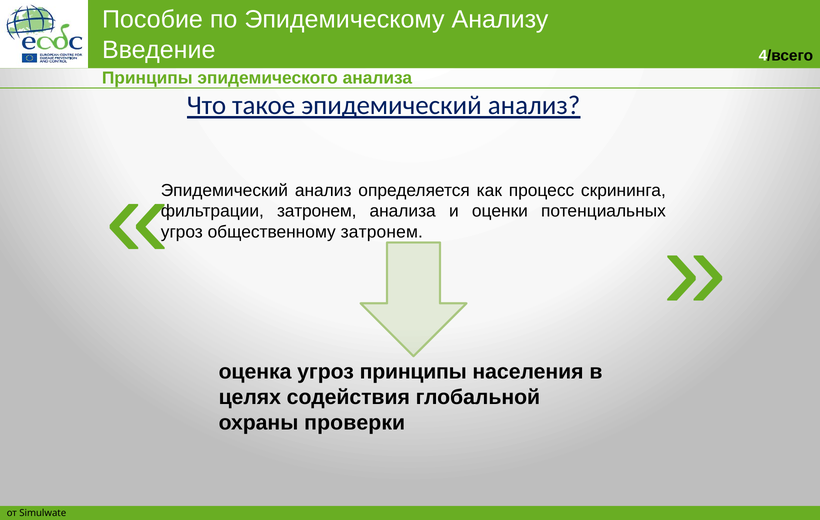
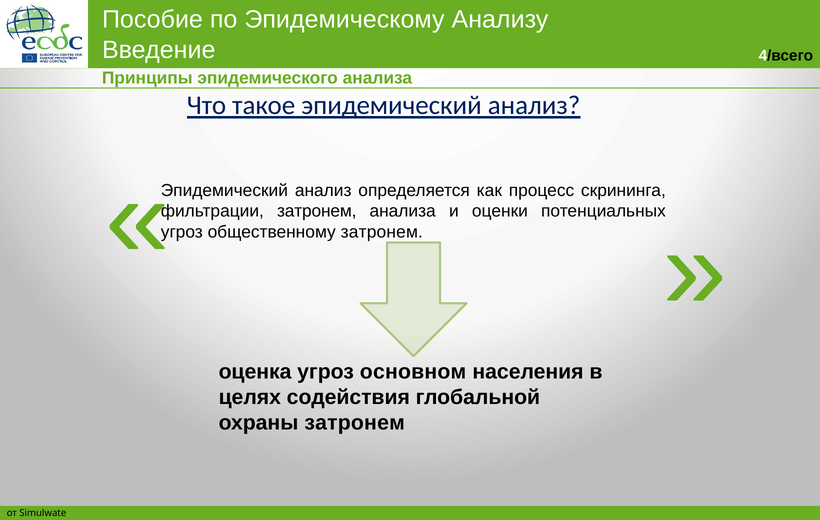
угроз принципы: принципы -> основном
охраны проверки: проверки -> затронем
